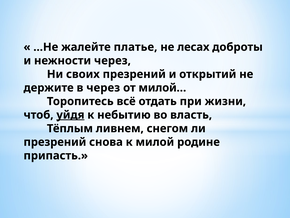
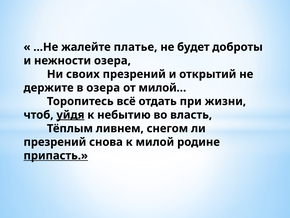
лесах: лесах -> будет
нежности через: через -> озера
в через: через -> озера
припасть underline: none -> present
